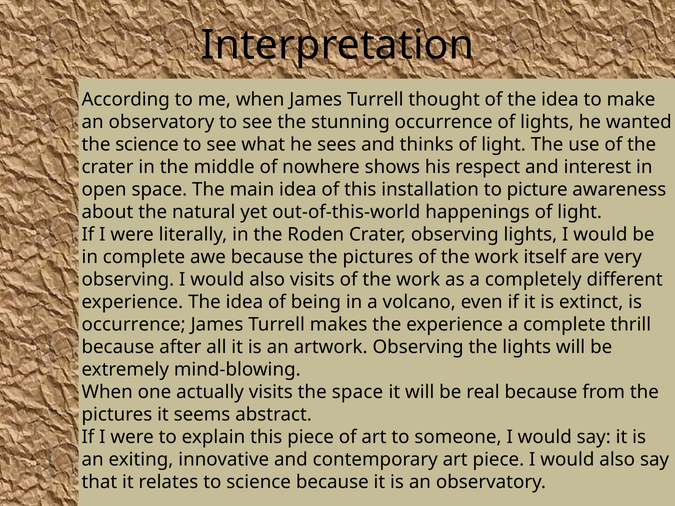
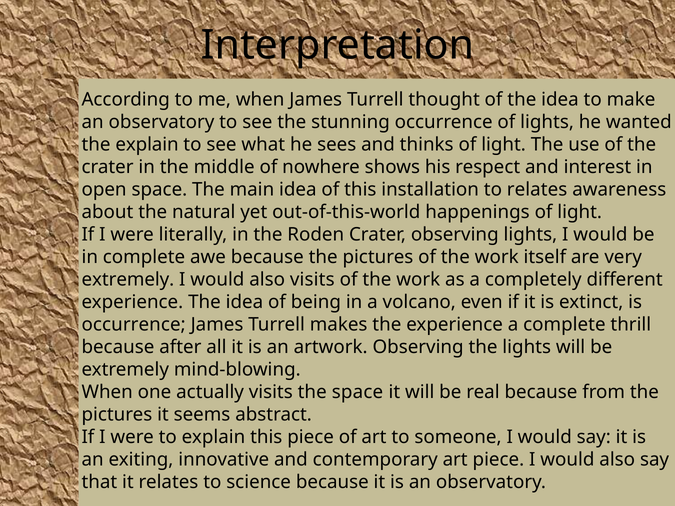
the science: science -> explain
to picture: picture -> relates
observing at (128, 280): observing -> extremely
